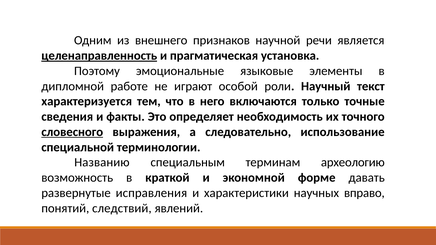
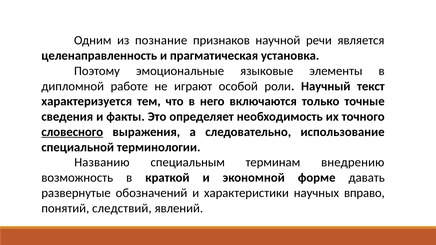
внешнего: внешнего -> познание
целенаправленность underline: present -> none
археологию: археологию -> внедрению
исправления: исправления -> обозначений
